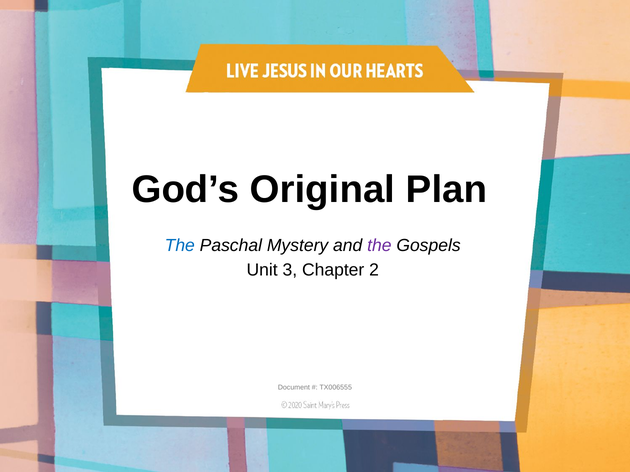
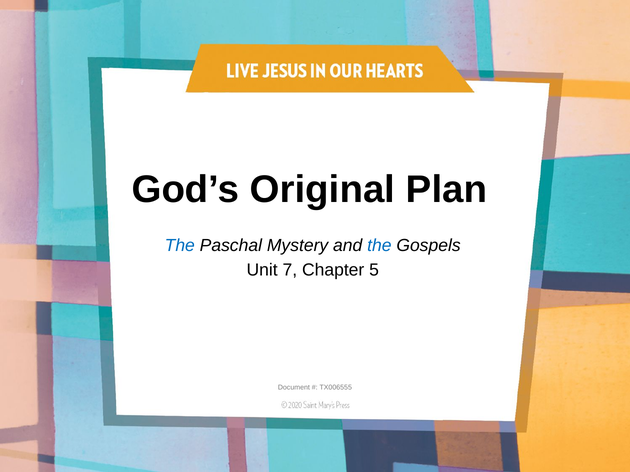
the at (379, 246) colour: purple -> blue
3: 3 -> 7
2: 2 -> 5
